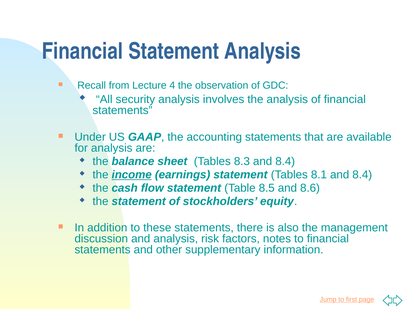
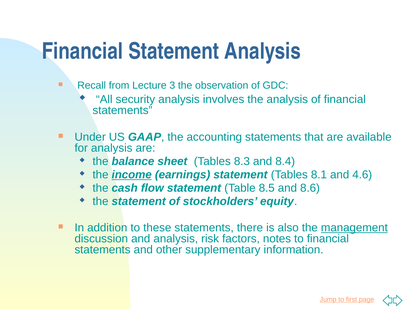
4: 4 -> 3
8.1 and 8.4: 8.4 -> 4.6
management underline: none -> present
